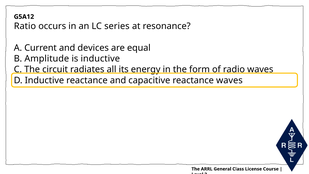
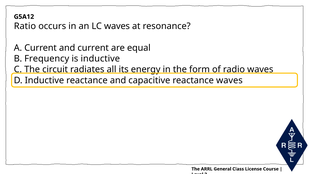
LC series: series -> waves
and devices: devices -> current
Amplitude: Amplitude -> Frequency
